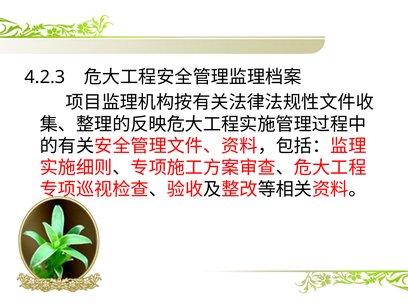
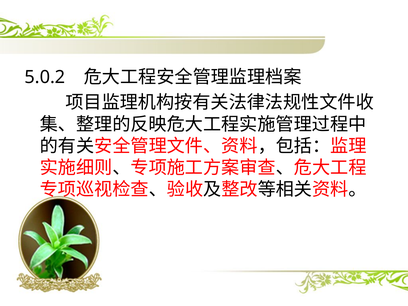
4.2.3: 4.2.3 -> 5.0.2
